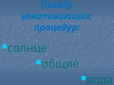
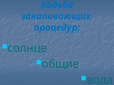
Погоду: Погоду -> Ходьба
